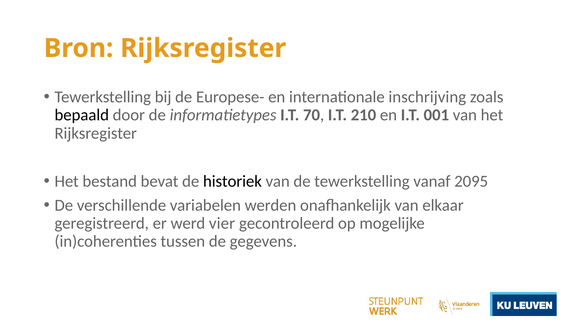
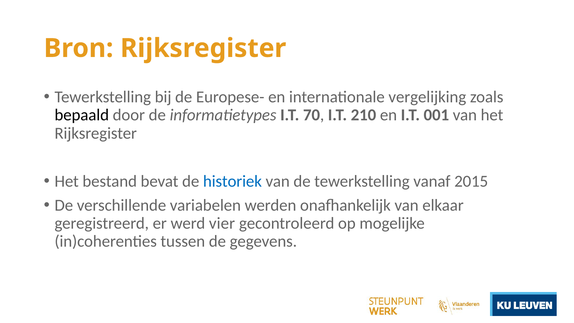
inschrijving: inschrijving -> vergelijking
historiek colour: black -> blue
2095: 2095 -> 2015
